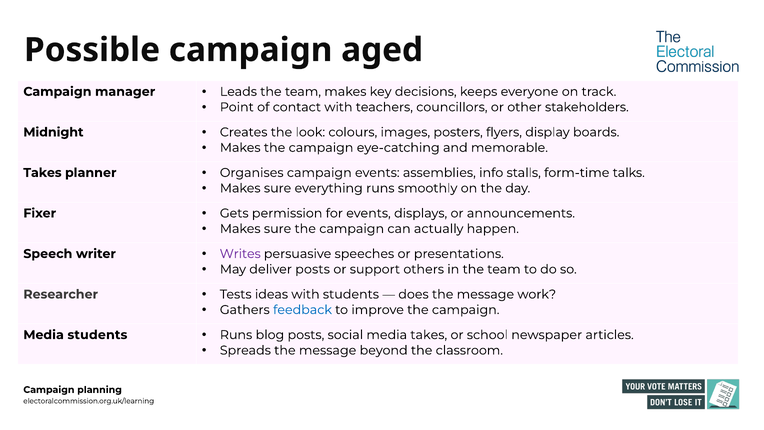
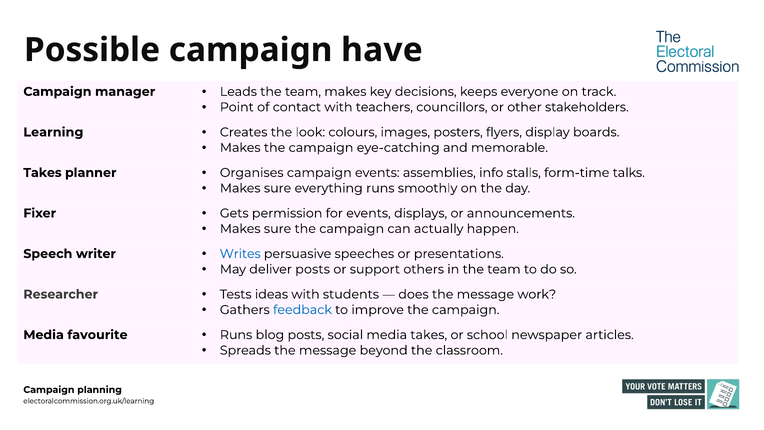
aged: aged -> have
Midnight: Midnight -> Learning
Writes colour: purple -> blue
Media students: students -> favourite
